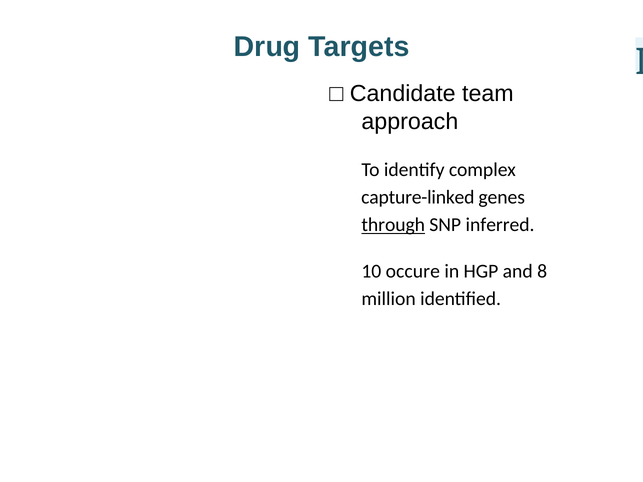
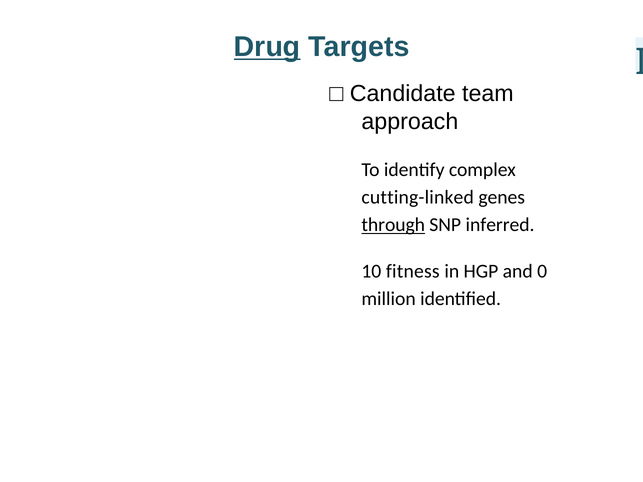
Drug underline: none -> present
capture-linked: capture-linked -> cutting-linked
occure: occure -> fitness
8: 8 -> 0
